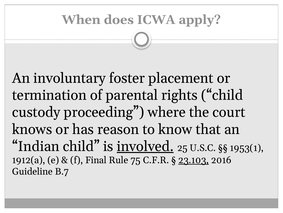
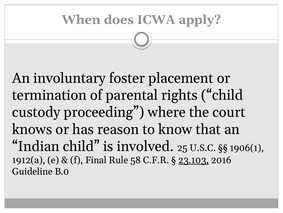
involved underline: present -> none
1953(1: 1953(1 -> 1906(1
75: 75 -> 58
B.7: B.7 -> B.0
